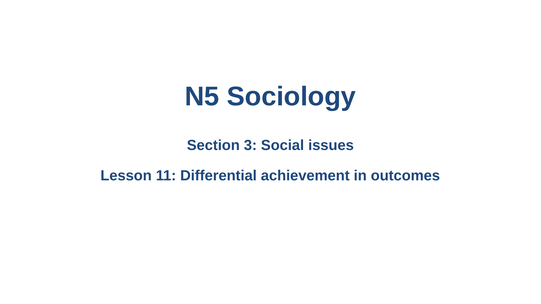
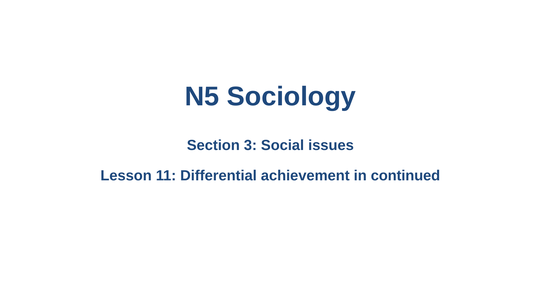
outcomes: outcomes -> continued
